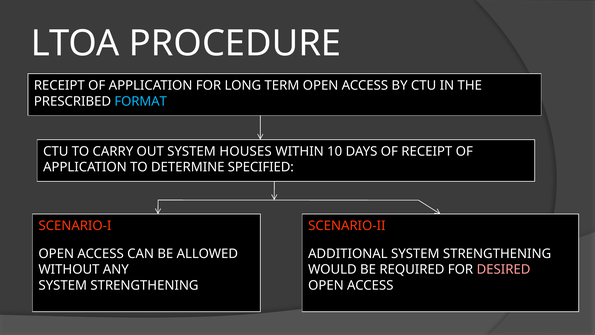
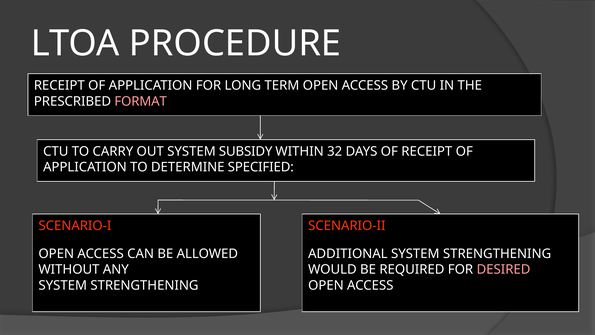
FORMAT colour: light blue -> pink
HOUSES: HOUSES -> SUBSIDY
10: 10 -> 32
